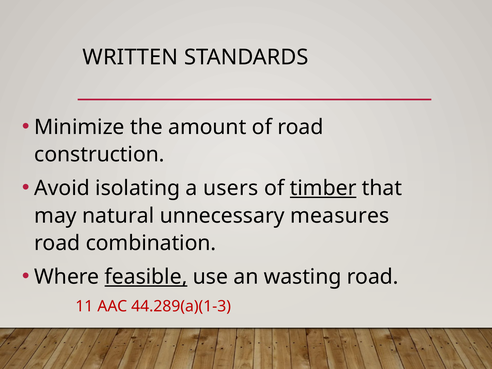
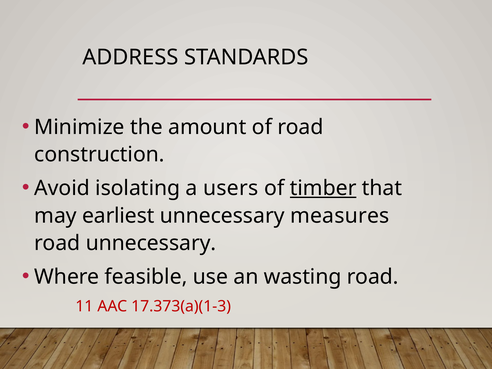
WRITTEN: WRITTEN -> ADDRESS
natural: natural -> earliest
road combination: combination -> unnecessary
feasible underline: present -> none
44.289(a)(1-3: 44.289(a)(1-3 -> 17.373(a)(1-3
